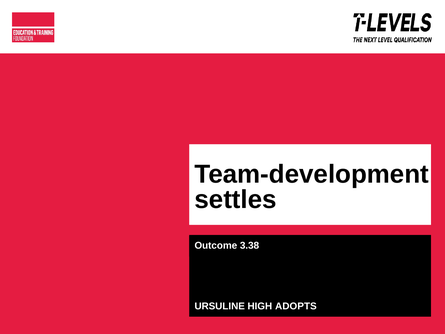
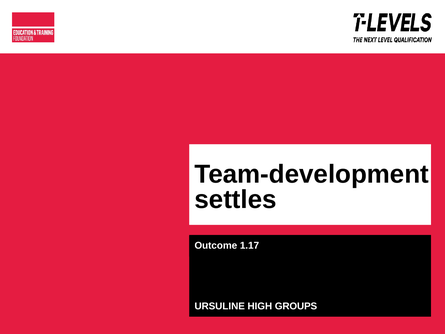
3.38: 3.38 -> 1.17
ADOPTS: ADOPTS -> GROUPS
